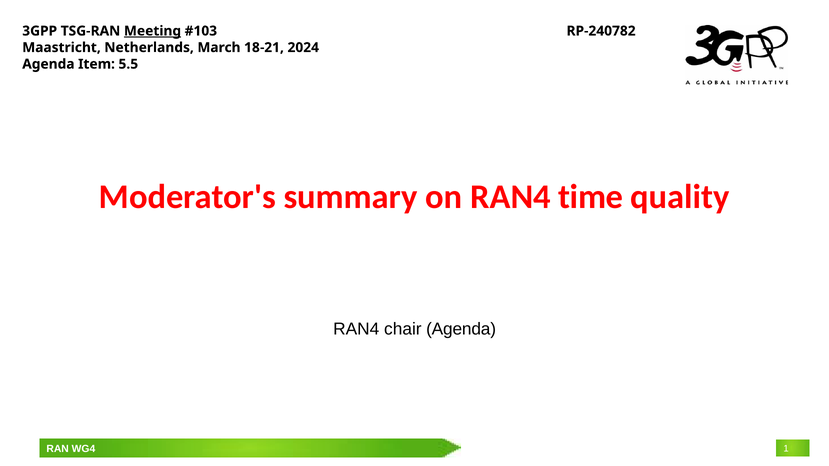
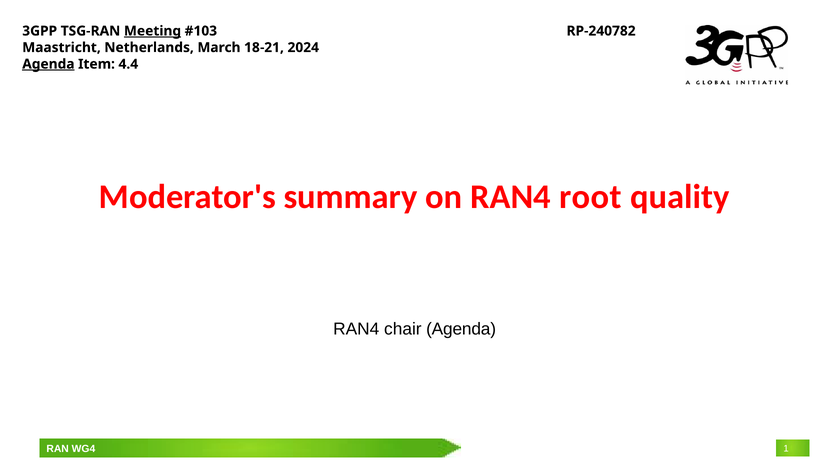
Agenda at (48, 64) underline: none -> present
5.5: 5.5 -> 4.4
time: time -> root
